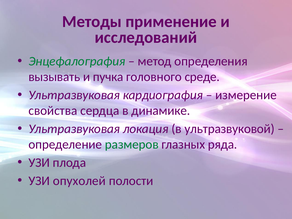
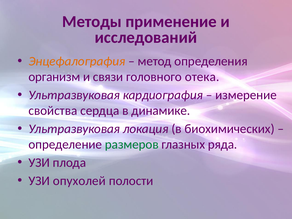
Энцефалография colour: green -> orange
вызывать: вызывать -> организм
пучка: пучка -> связи
среде: среде -> отека
ультразвуковой: ультразвуковой -> биохимических
